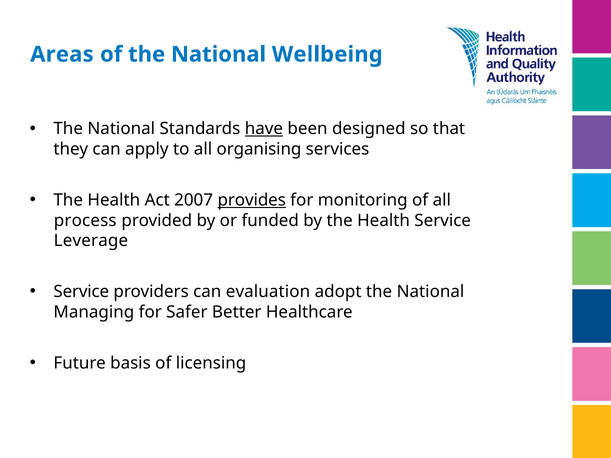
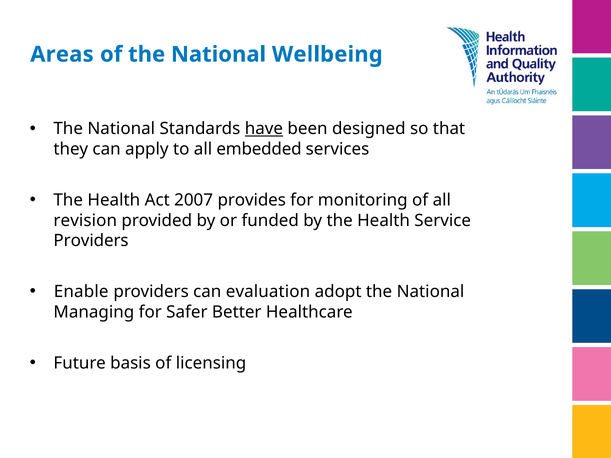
organising: organising -> embedded
provides underline: present -> none
process: process -> revision
Leverage at (91, 241): Leverage -> Providers
Service at (81, 292): Service -> Enable
